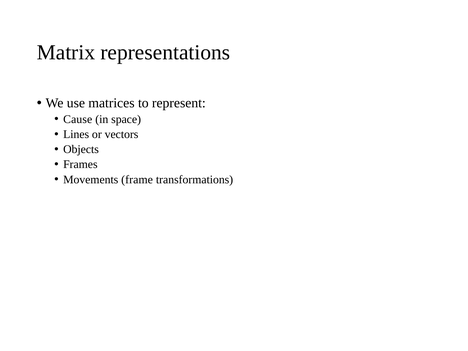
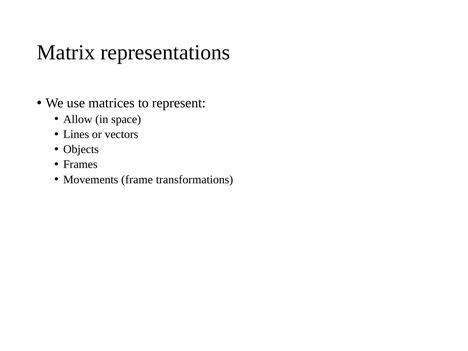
Cause: Cause -> Allow
